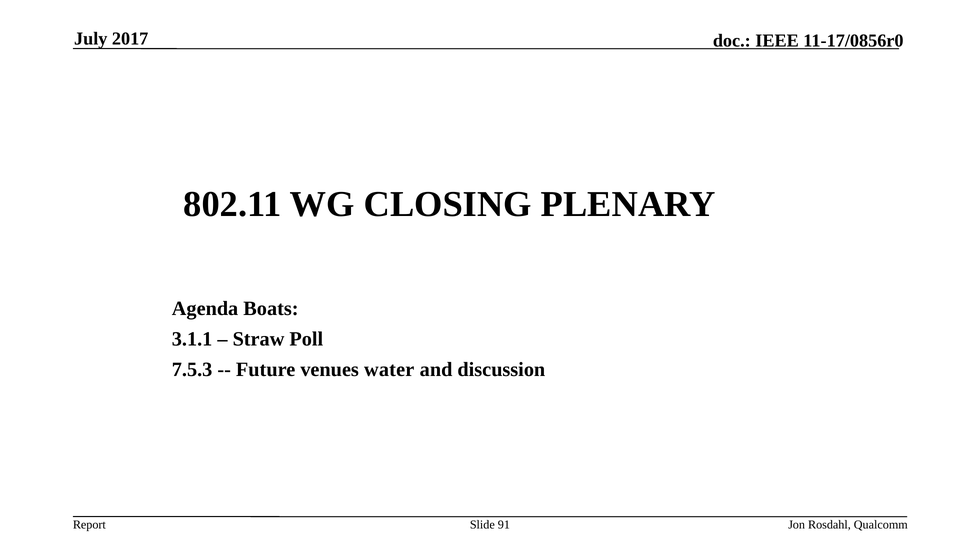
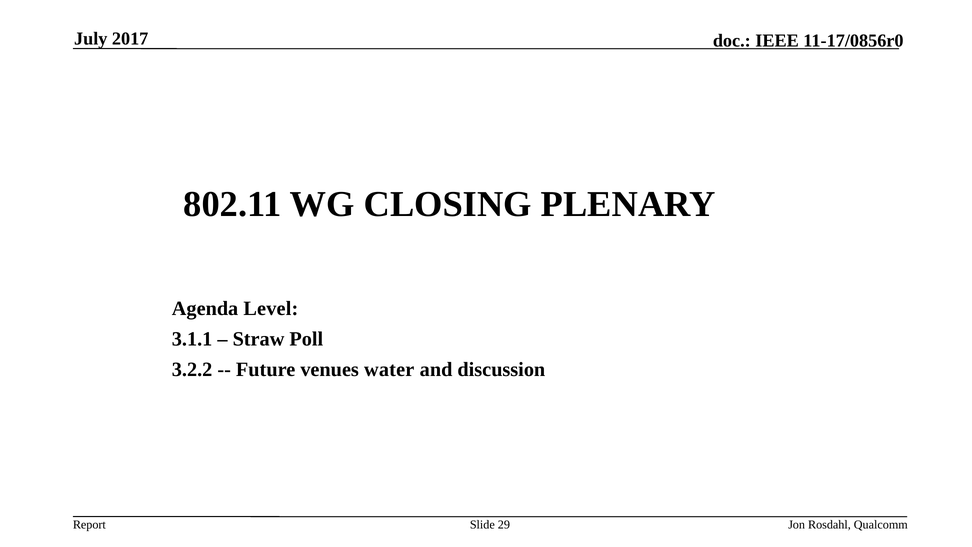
Boats: Boats -> Level
7.5.3: 7.5.3 -> 3.2.2
91: 91 -> 29
